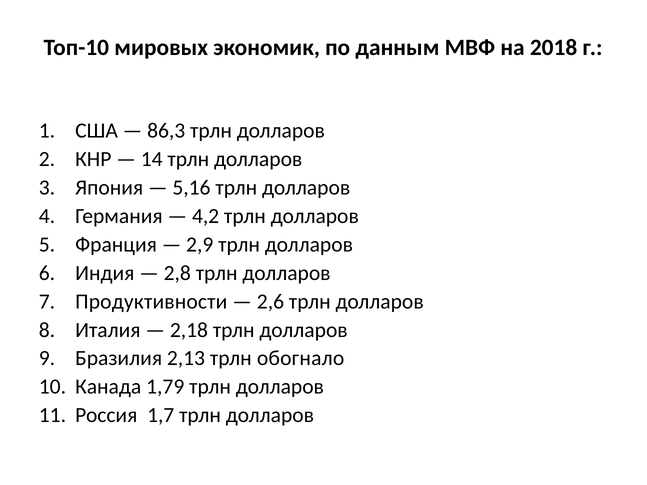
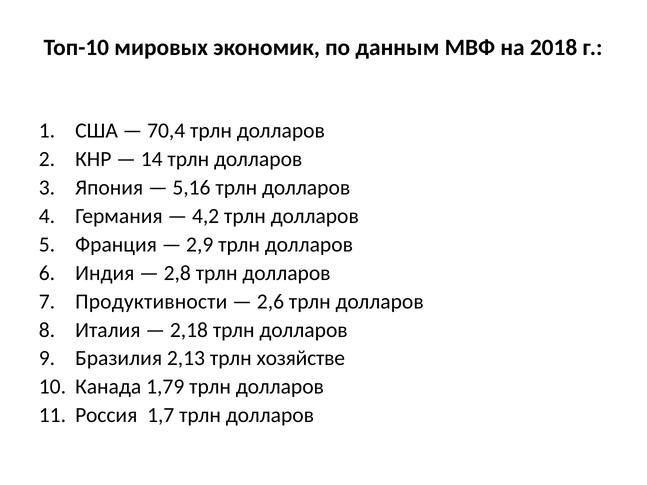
86,3: 86,3 -> 70,4
обогнало: обогнало -> хозяйстве
